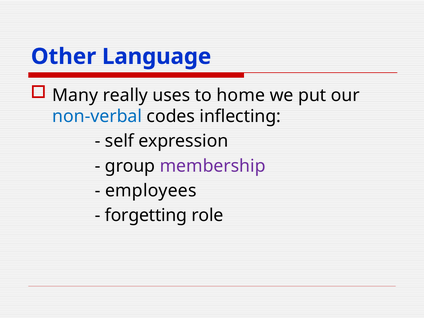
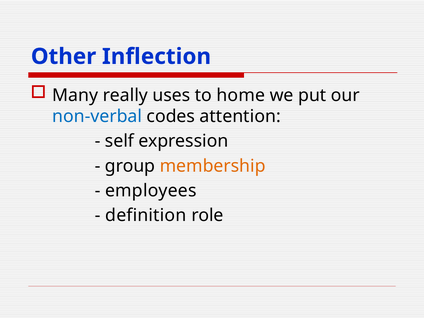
Language: Language -> Inflection
inflecting: inflecting -> attention
membership colour: purple -> orange
forgetting: forgetting -> definition
